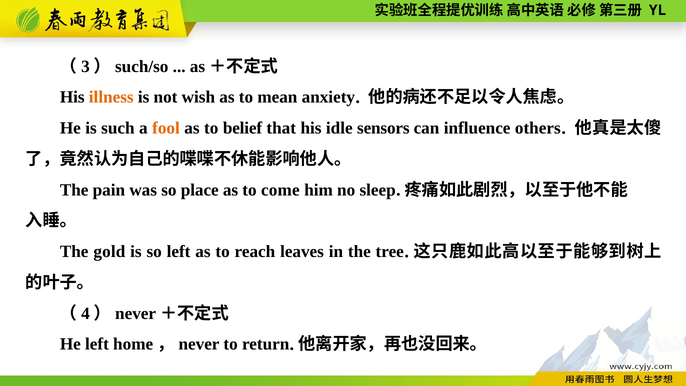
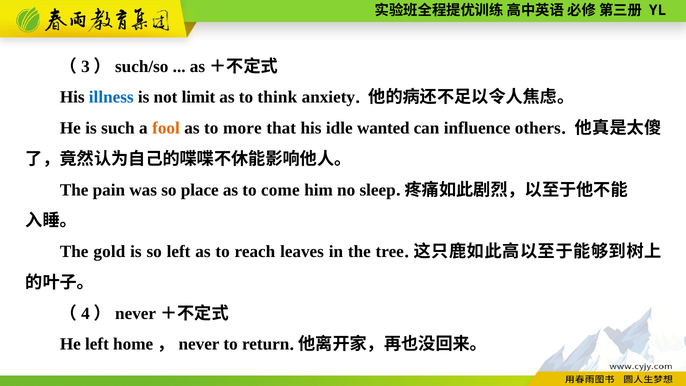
illness colour: orange -> blue
wish: wish -> limit
mean: mean -> think
belief: belief -> more
sensors: sensors -> wanted
